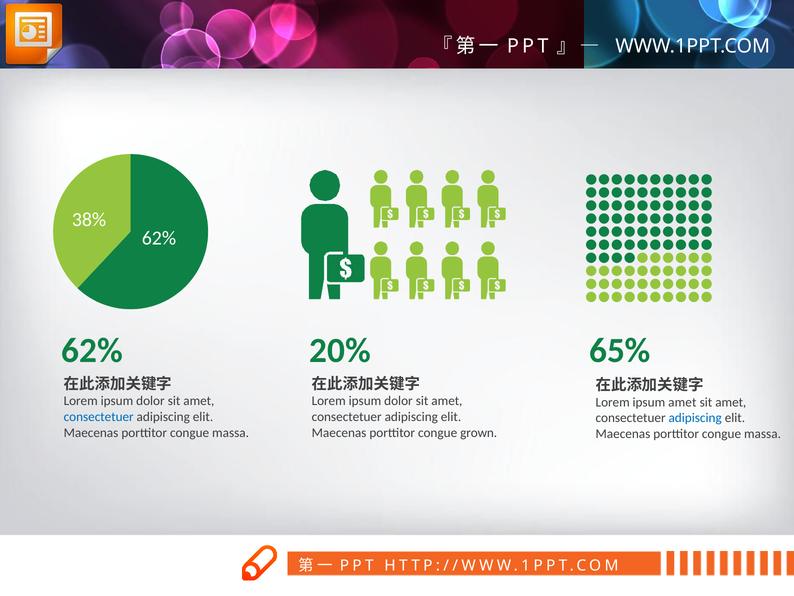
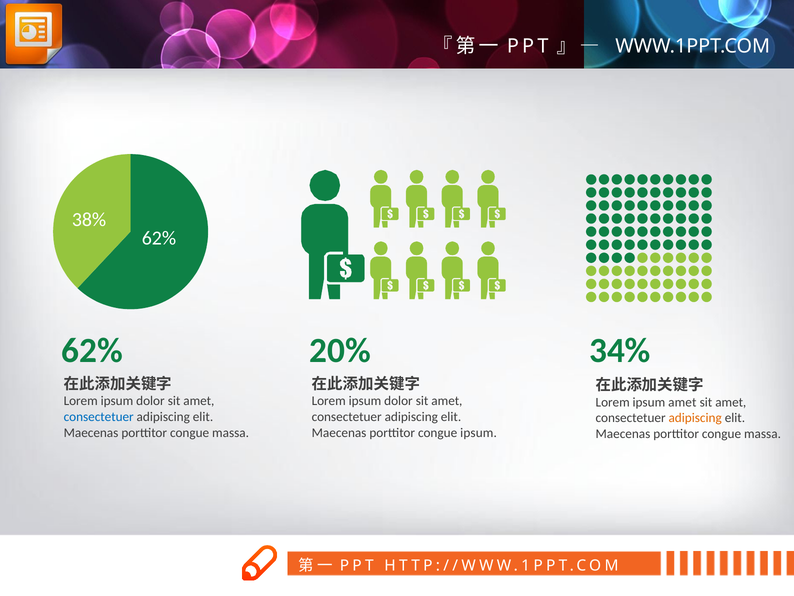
65%: 65% -> 34%
adipiscing at (695, 418) colour: blue -> orange
congue grown: grown -> ipsum
